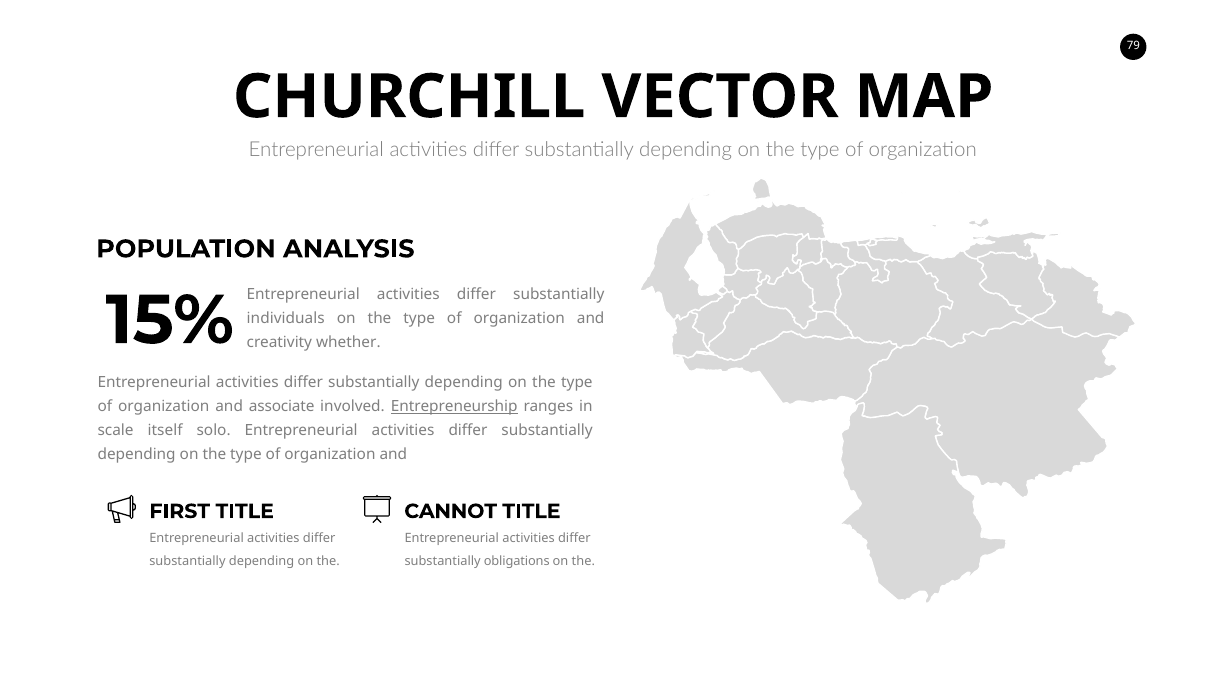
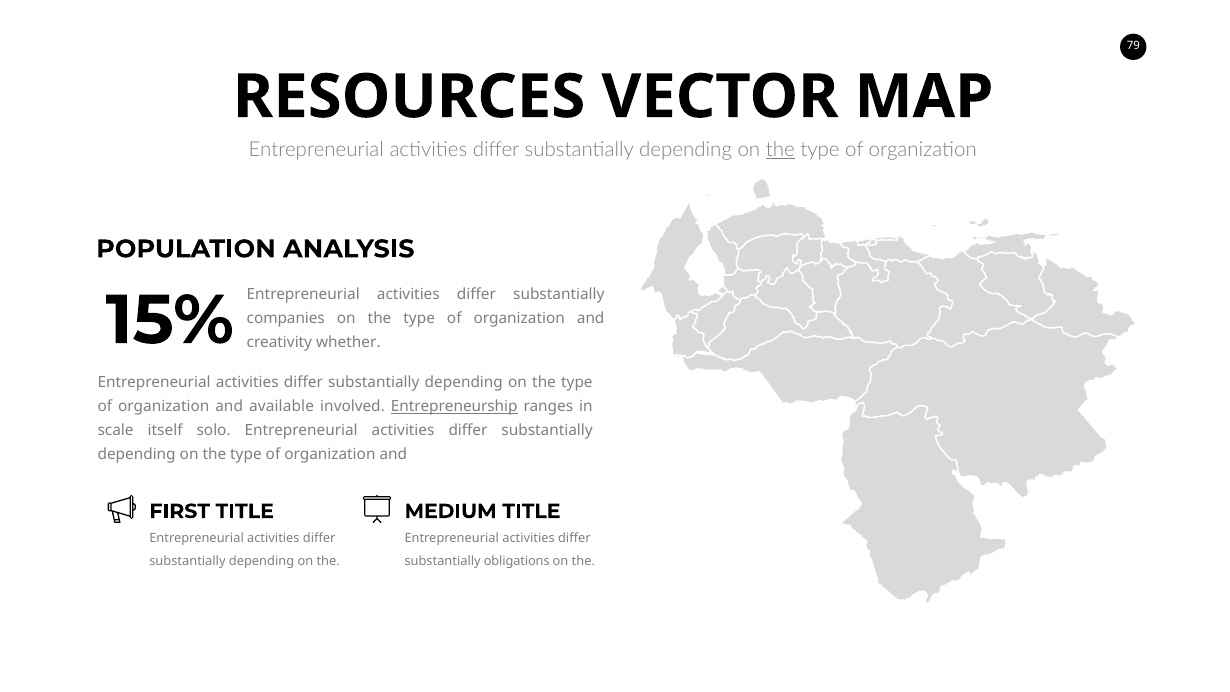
CHURCHILL: CHURCHILL -> RESOURCES
the at (780, 150) underline: none -> present
individuals: individuals -> companies
associate: associate -> available
CANNOT: CANNOT -> MEDIUM
